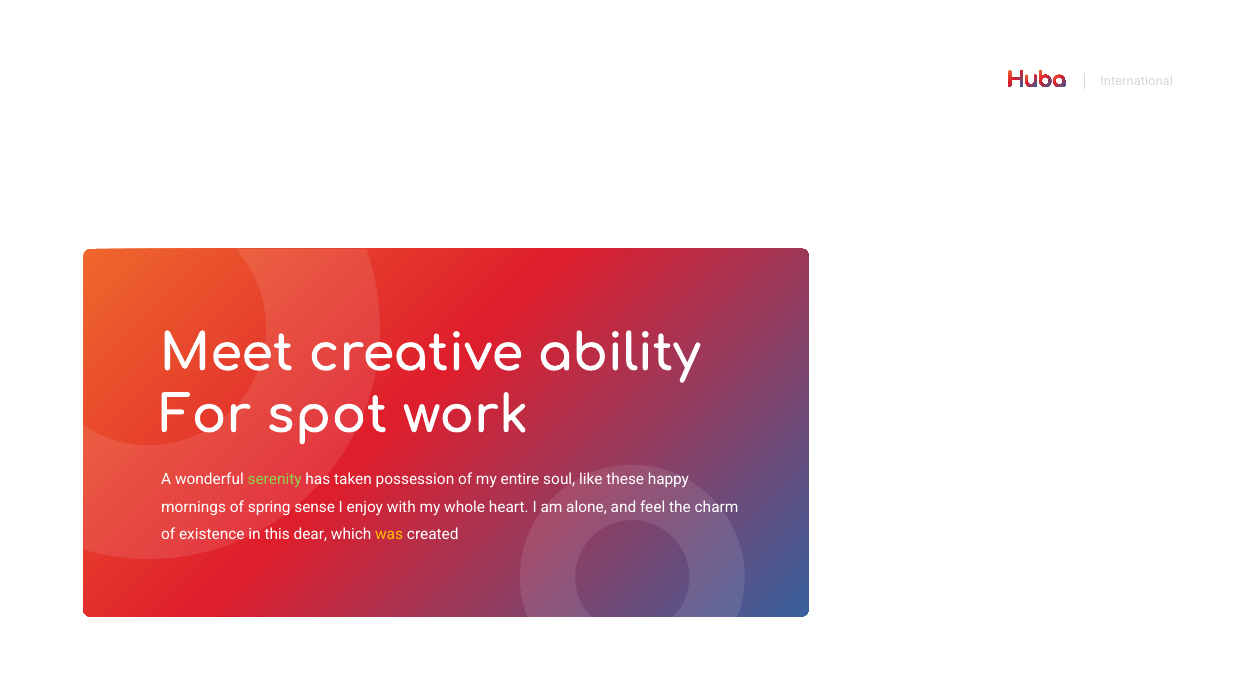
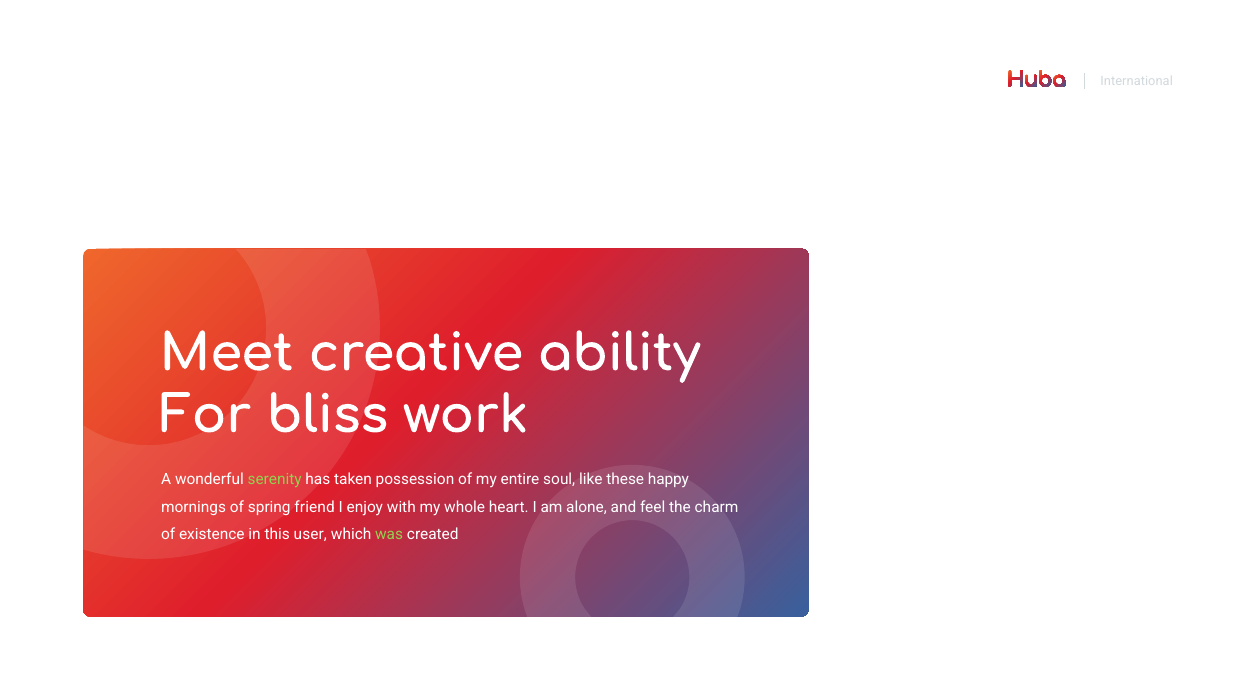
spot: spot -> bliss
sense: sense -> friend
dear: dear -> user
was colour: yellow -> light green
